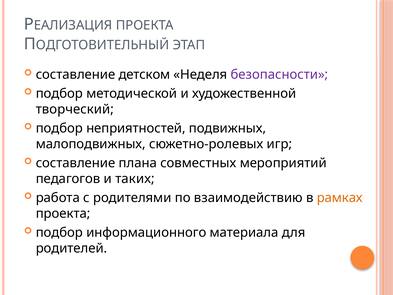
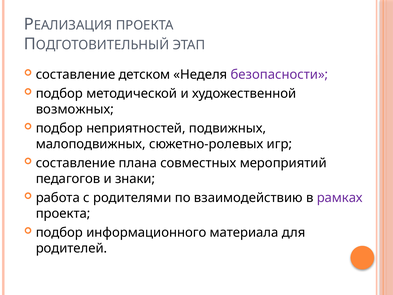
творческий: творческий -> возможных
таких: таких -> знаки
рамках colour: orange -> purple
